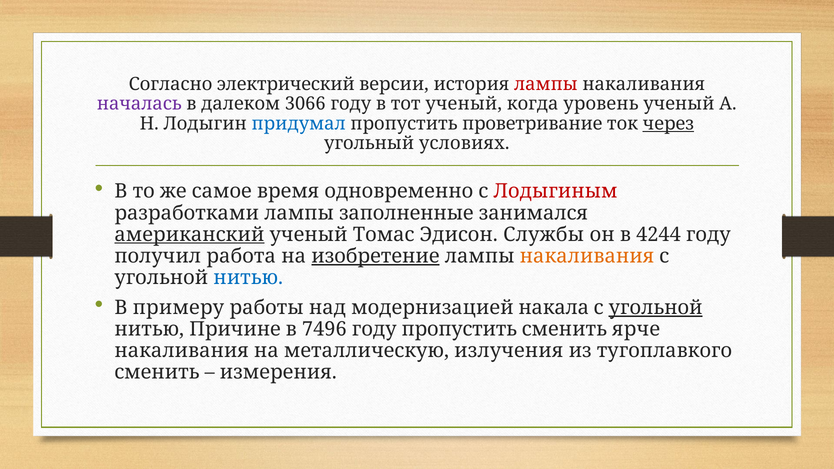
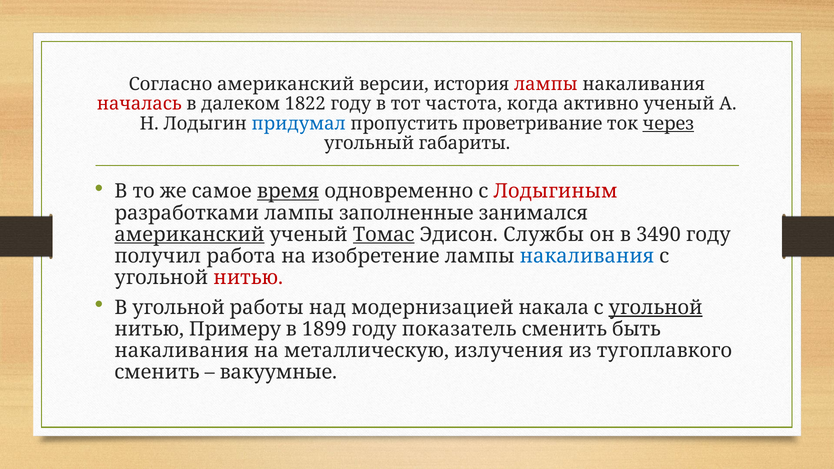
Согласно электрический: электрический -> американский
началась colour: purple -> red
3066: 3066 -> 1822
тот ученый: ученый -> частота
уровень: уровень -> активно
условиях: условиях -> габариты
время underline: none -> present
Томас underline: none -> present
4244: 4244 -> 3490
изобретение underline: present -> none
накаливания at (587, 256) colour: orange -> blue
нитью at (248, 278) colour: blue -> red
В примеру: примеру -> угольной
Причине: Причине -> Примеру
7496: 7496 -> 1899
году пропустить: пропустить -> показатель
ярче: ярче -> быть
измерения: измерения -> вакуумные
